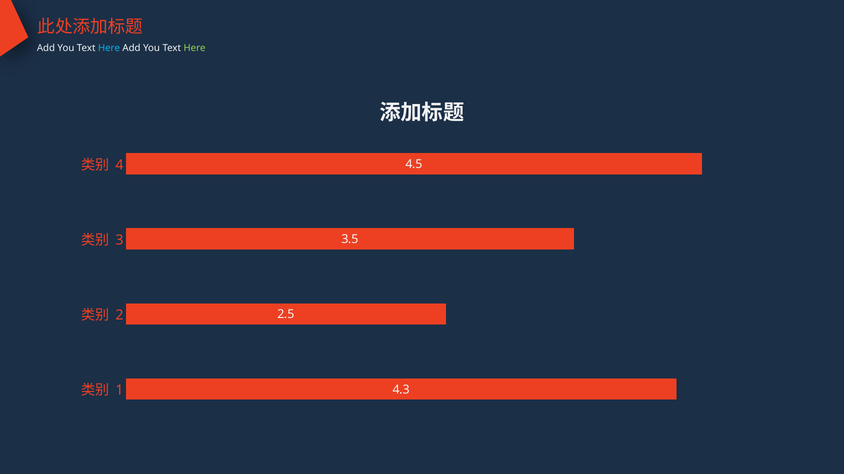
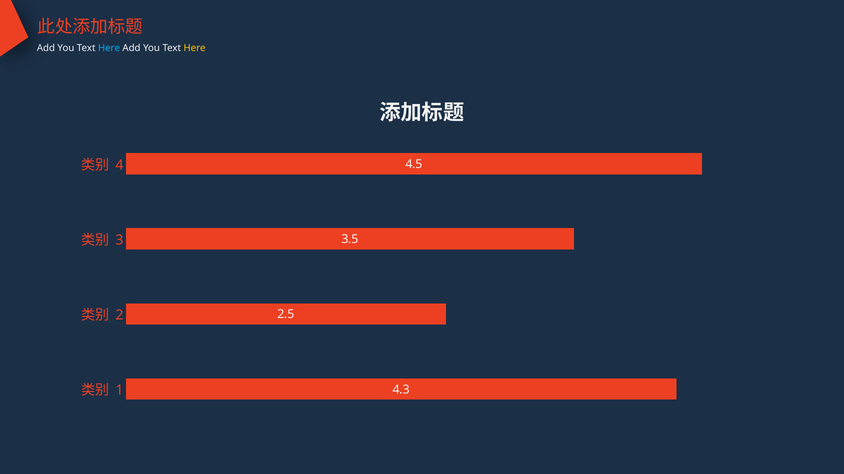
Here at (195, 48) colour: light green -> yellow
